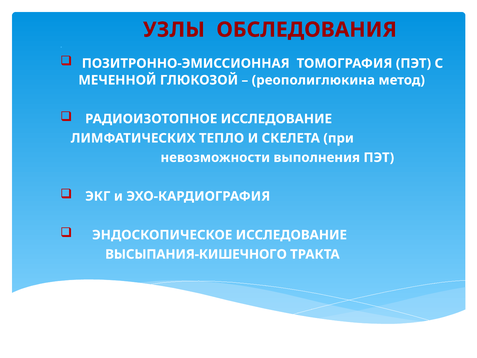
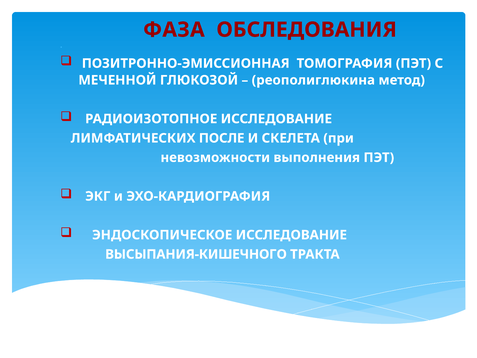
УЗЛЫ: УЗЛЫ -> ФАЗА
ТЕПЛО: ТЕПЛО -> ПОСЛЕ
